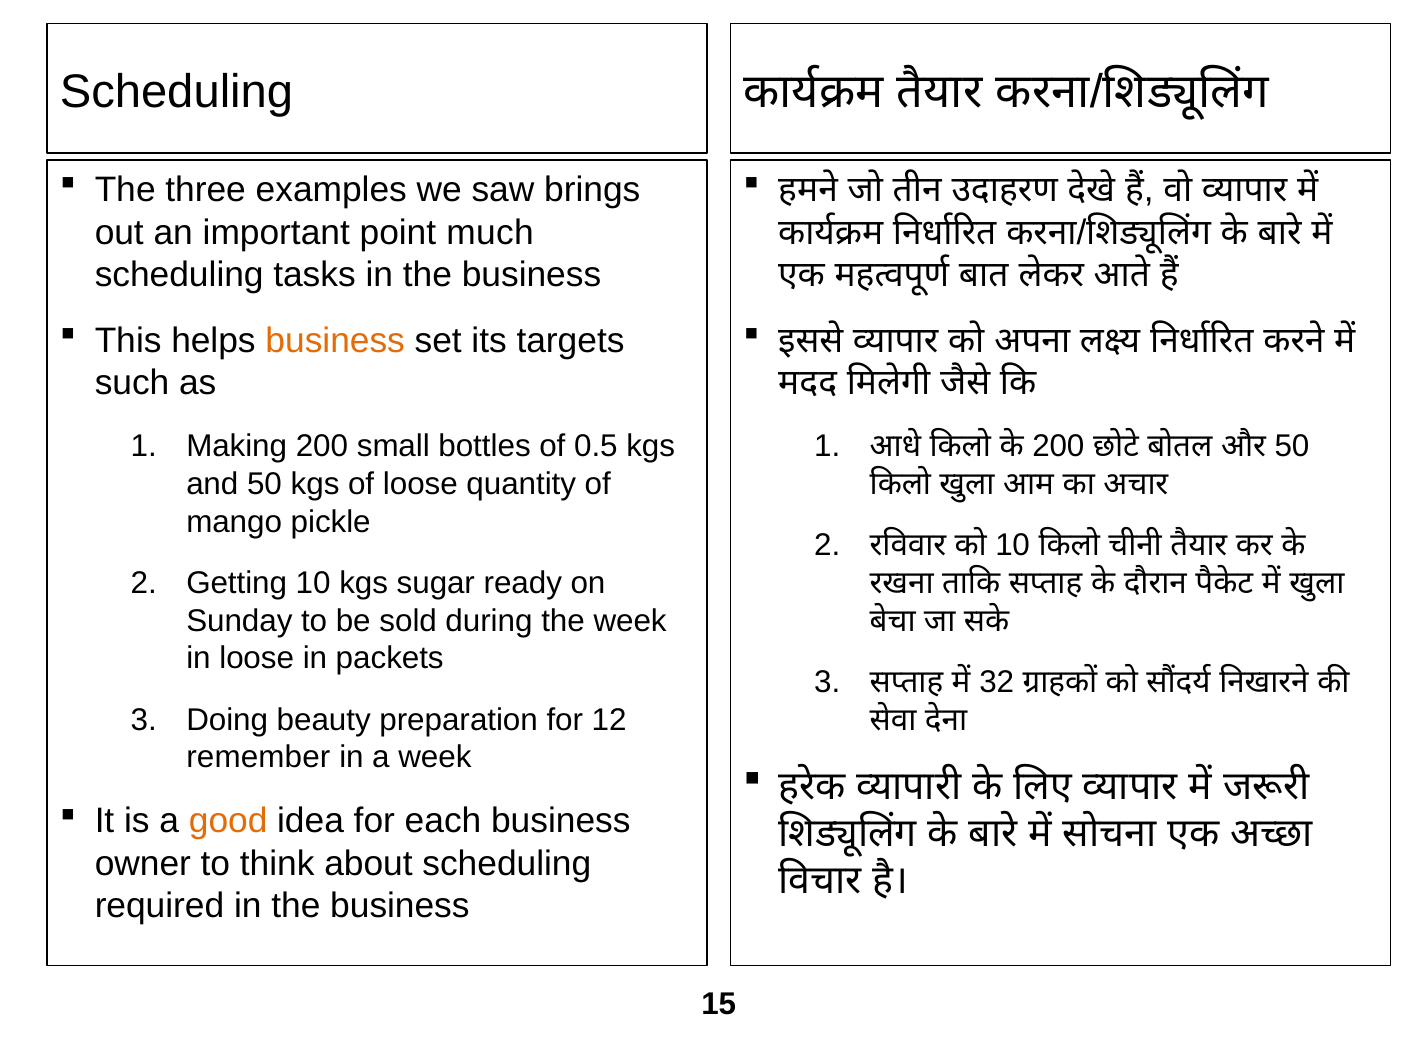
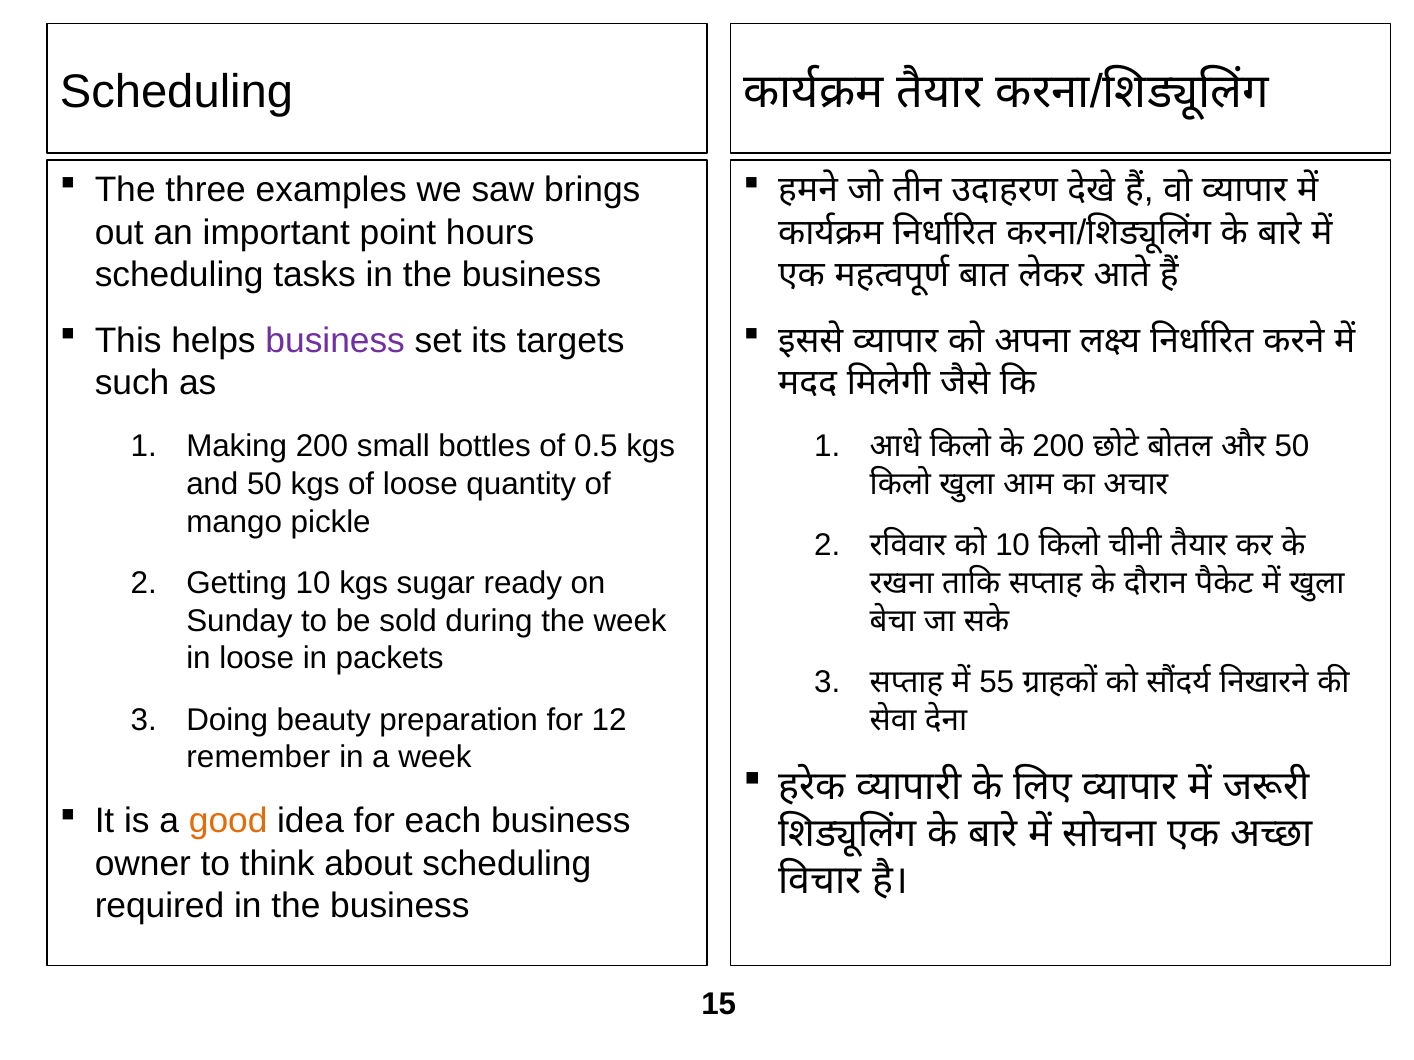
much: much -> hours
business at (335, 341) colour: orange -> purple
32: 32 -> 55
